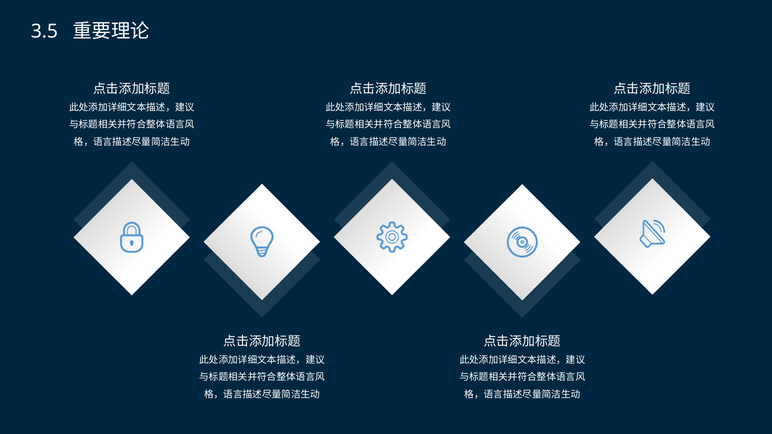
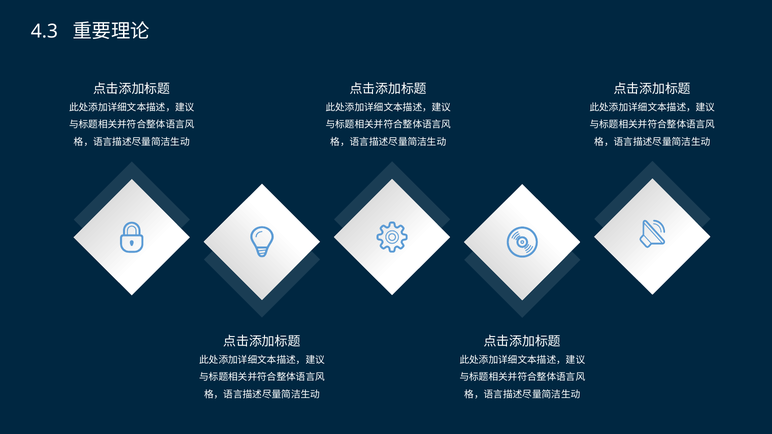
3.5: 3.5 -> 4.3
